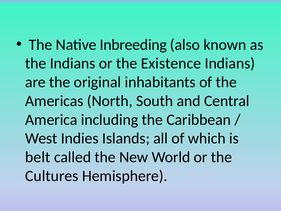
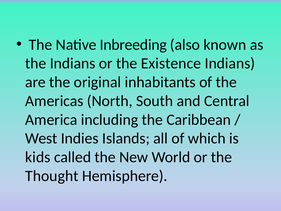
belt: belt -> kids
Cultures: Cultures -> Thought
